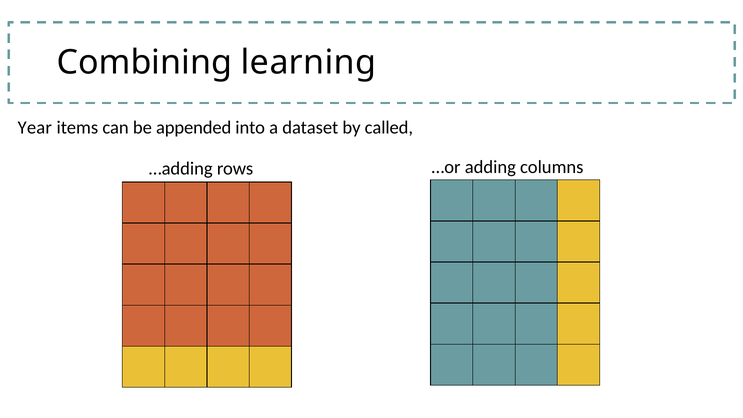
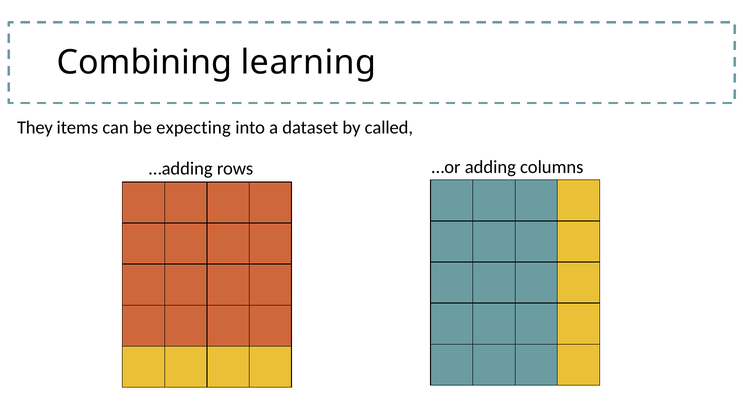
Year: Year -> They
appended: appended -> expecting
